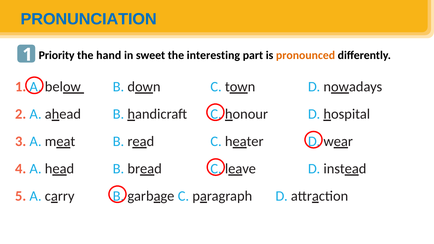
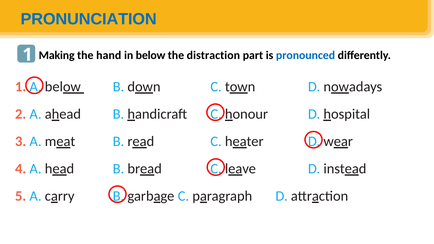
Priority: Priority -> Making
in sweet: sweet -> below
interesting: interesting -> distraction
pronounced colour: orange -> blue
